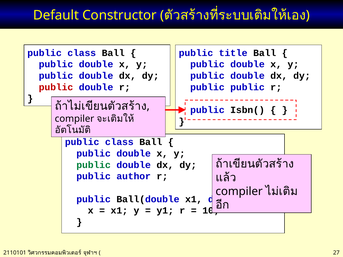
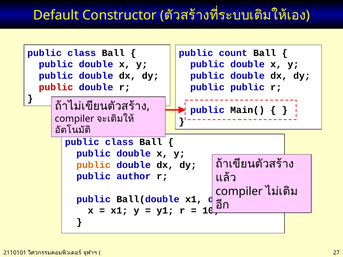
title: title -> count
Isbn(: Isbn( -> Main(
public at (94, 165) colour: green -> orange
